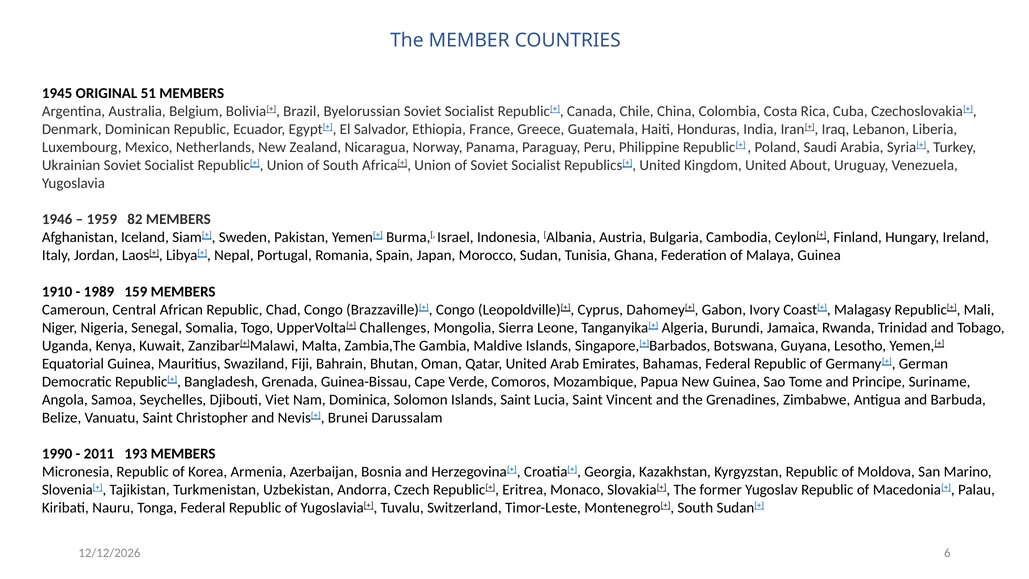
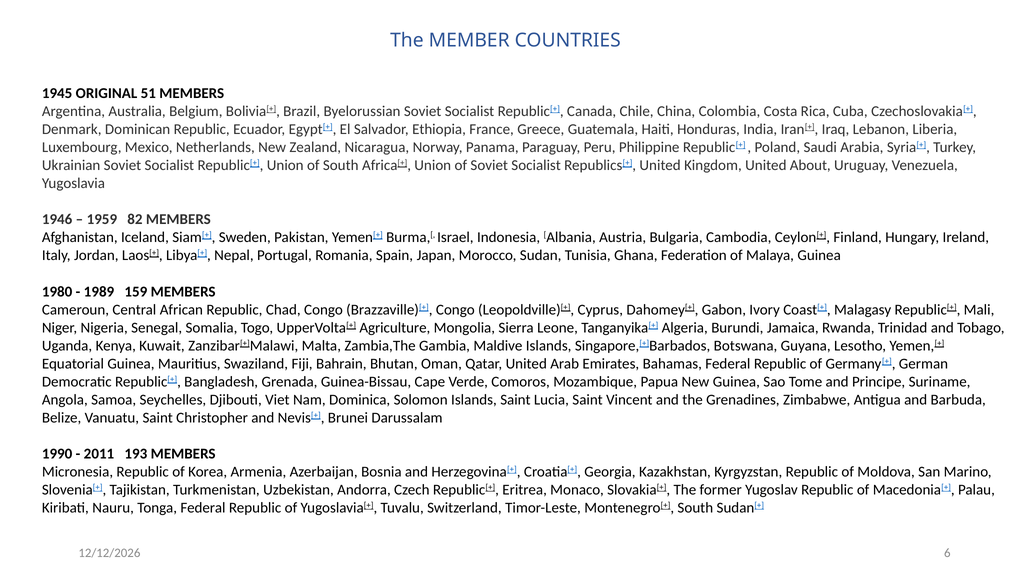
1910: 1910 -> 1980
Challenges: Challenges -> Agriculture
